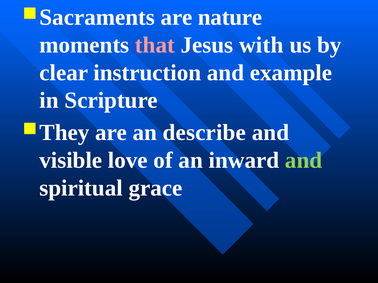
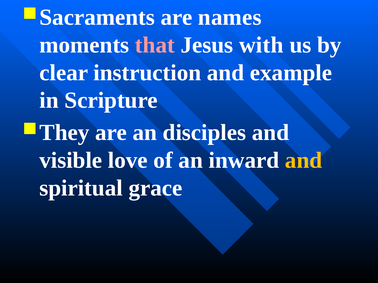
nature: nature -> names
describe: describe -> disciples
and at (304, 161) colour: light green -> yellow
